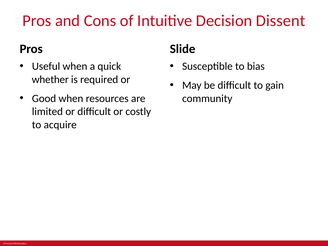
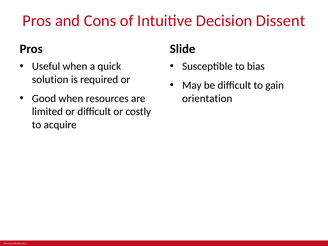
whether: whether -> solution
community: community -> orientation
